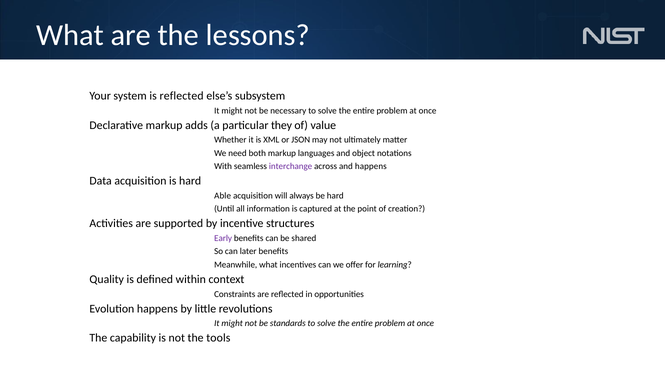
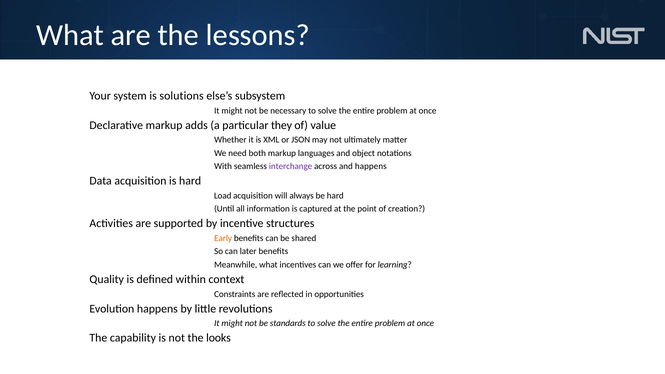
is reflected: reflected -> solutions
Able: Able -> Load
Early colour: purple -> orange
tools: tools -> looks
